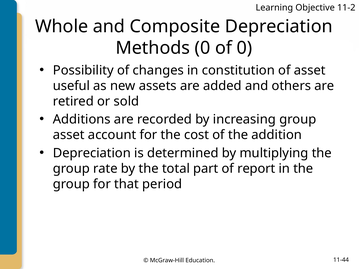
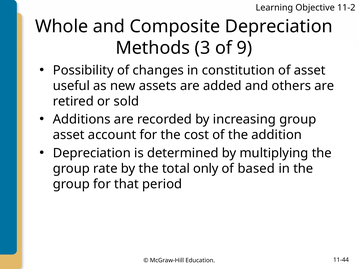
Methods 0: 0 -> 3
of 0: 0 -> 9
part: part -> only
report: report -> based
